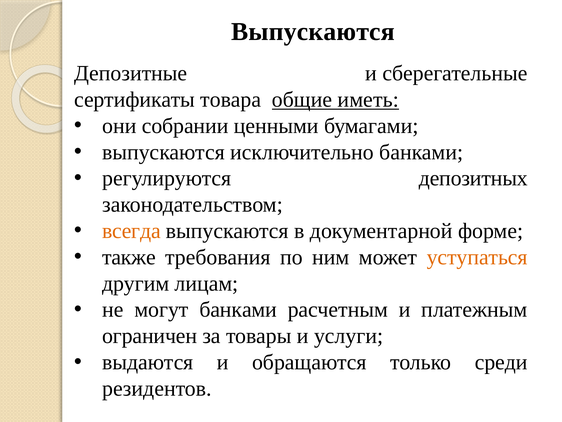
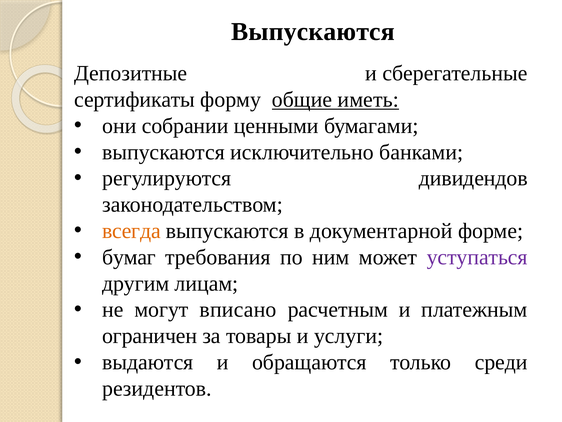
товара: товара -> форму
депозитных: депозитных -> дивидендов
также: также -> бумаг
уступаться colour: orange -> purple
могут банками: банками -> вписано
